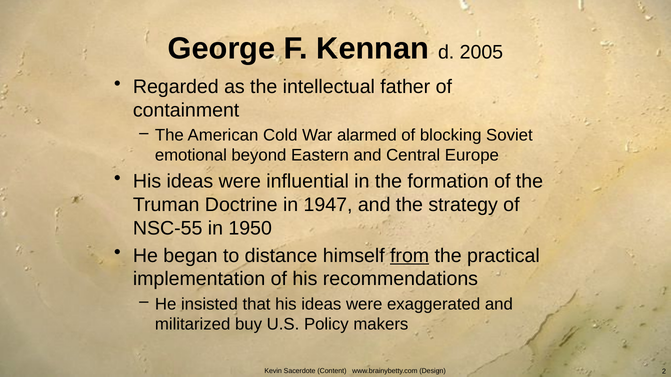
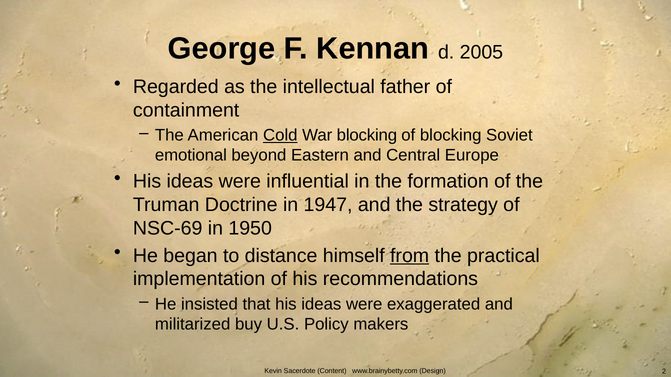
Cold underline: none -> present
War alarmed: alarmed -> blocking
NSC-55: NSC-55 -> NSC-69
